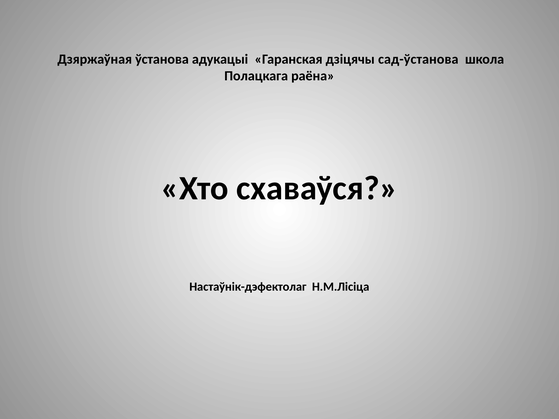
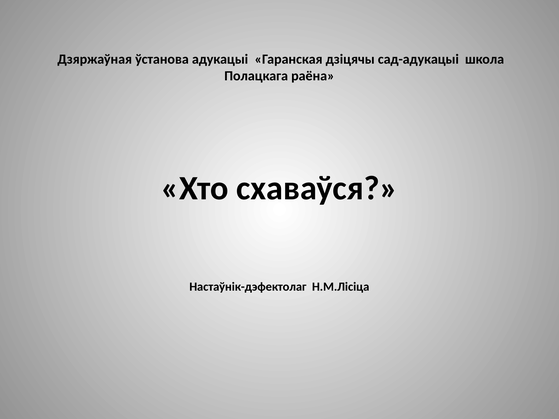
сад-ўстанова: сад-ўстанова -> сад-адукацыі
